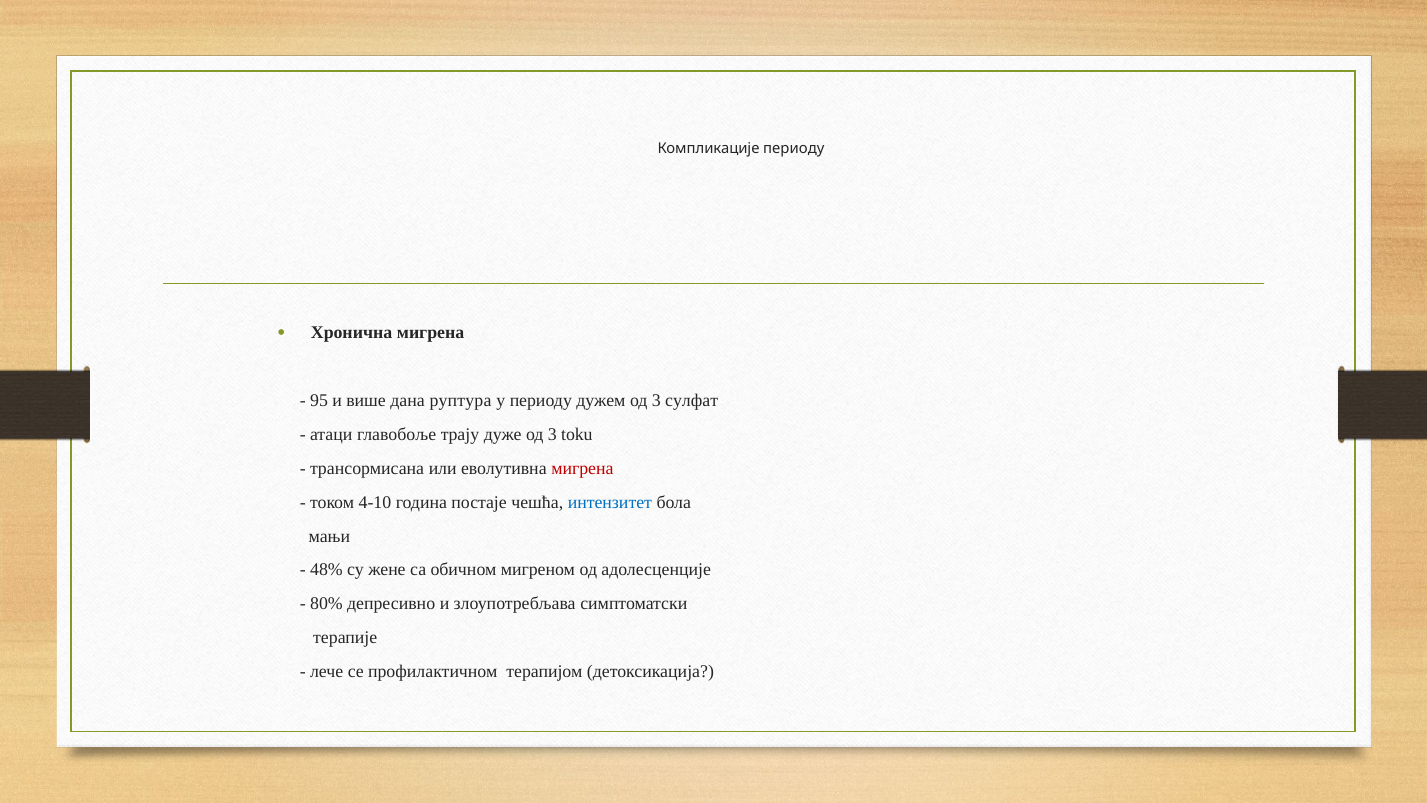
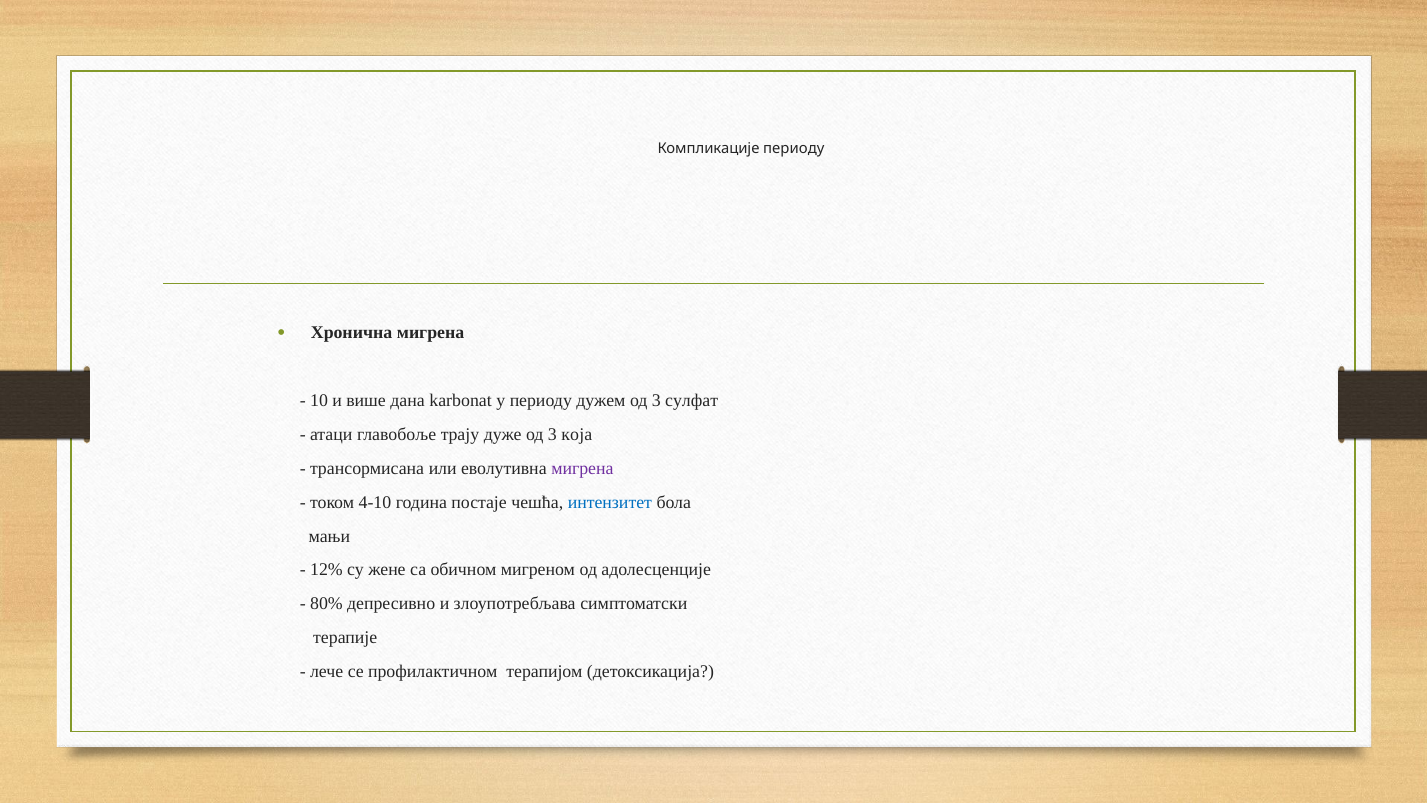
95: 95 -> 10
руптура: руптура -> karbonat
toku: toku -> која
мигрена at (582, 468) colour: red -> purple
48%: 48% -> 12%
